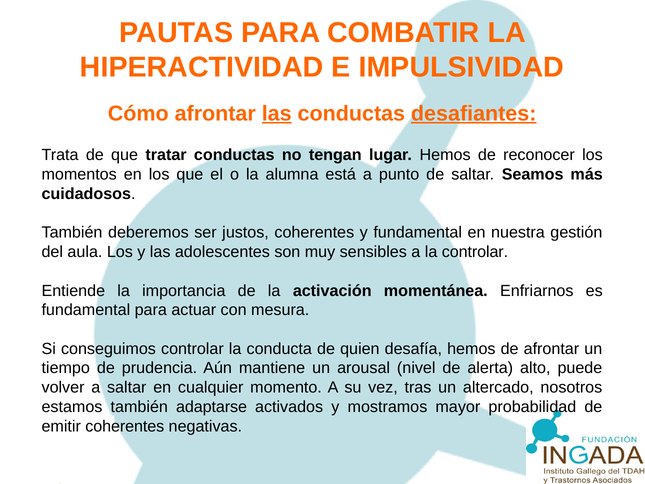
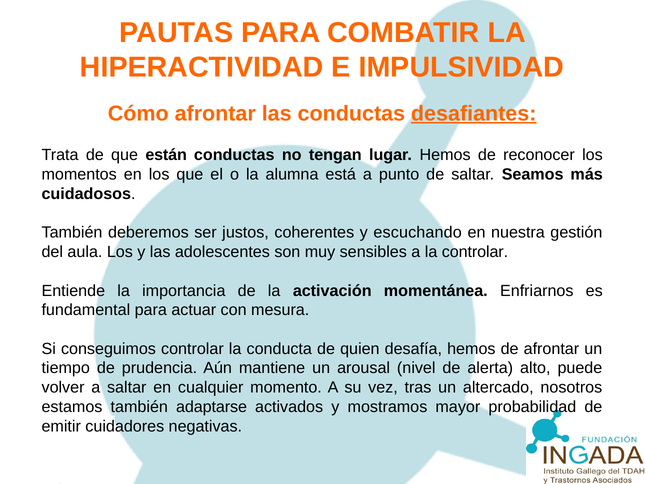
las at (277, 114) underline: present -> none
tratar: tratar -> están
y fundamental: fundamental -> escuchando
emitir coherentes: coherentes -> cuidadores
